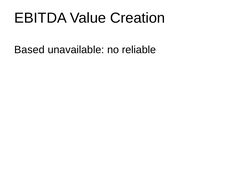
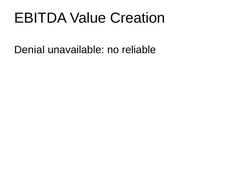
Based: Based -> Denial
